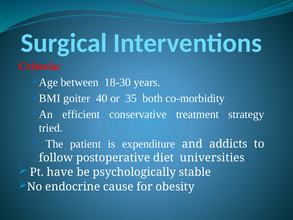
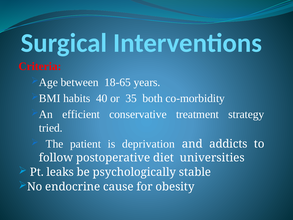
18-30: 18-30 -> 18-65
goiter: goiter -> habits
expenditure: expenditure -> deprivation
have: have -> leaks
